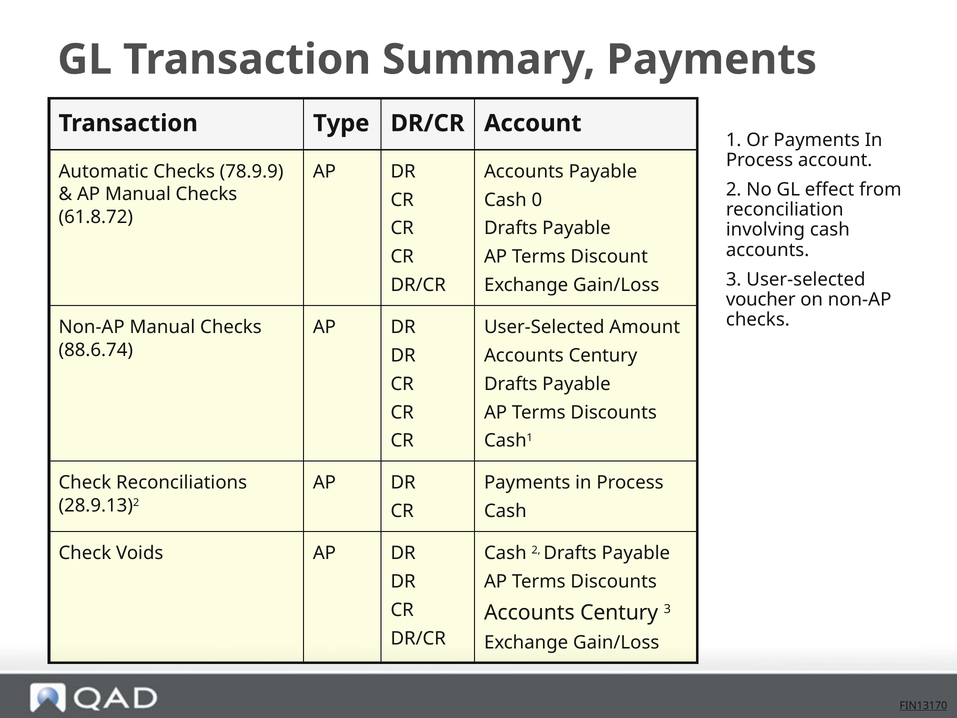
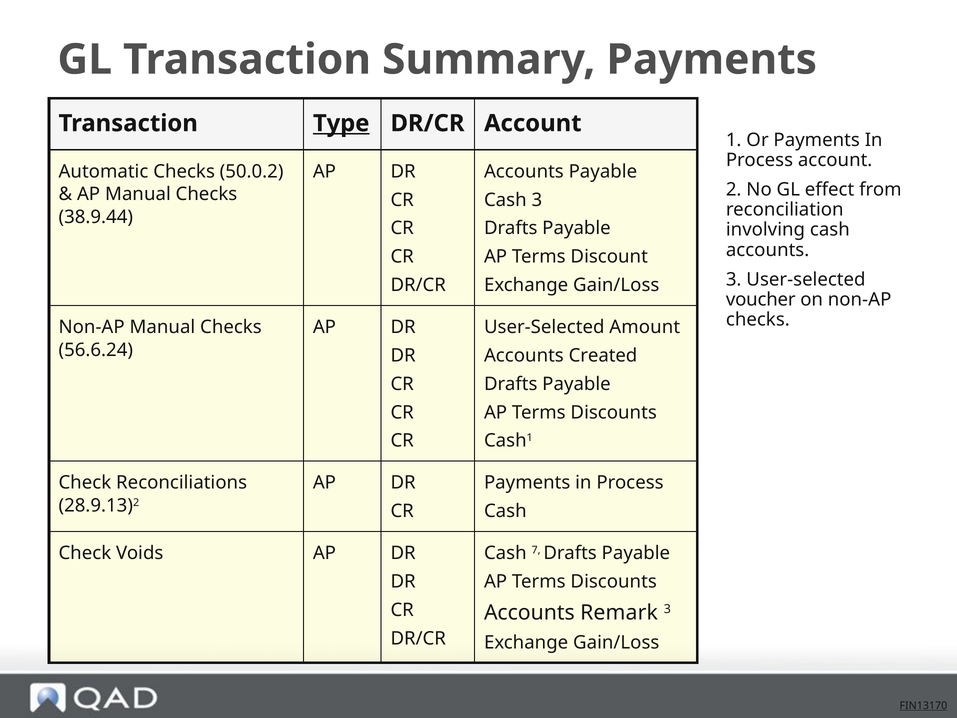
Type underline: none -> present
78.9.9: 78.9.9 -> 50.0.2
Cash 0: 0 -> 3
61.8.72: 61.8.72 -> 38.9.44
88.6.74: 88.6.74 -> 56.6.24
Century at (603, 355): Century -> Created
Cash 2: 2 -> 7
Century at (619, 612): Century -> Remark
